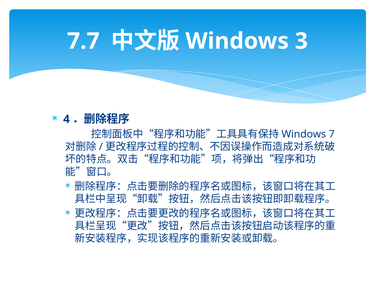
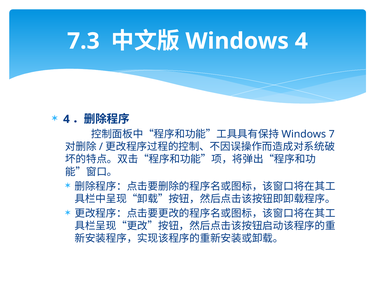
7.7: 7.7 -> 7.3
3 at (301, 41): 3 -> 4
